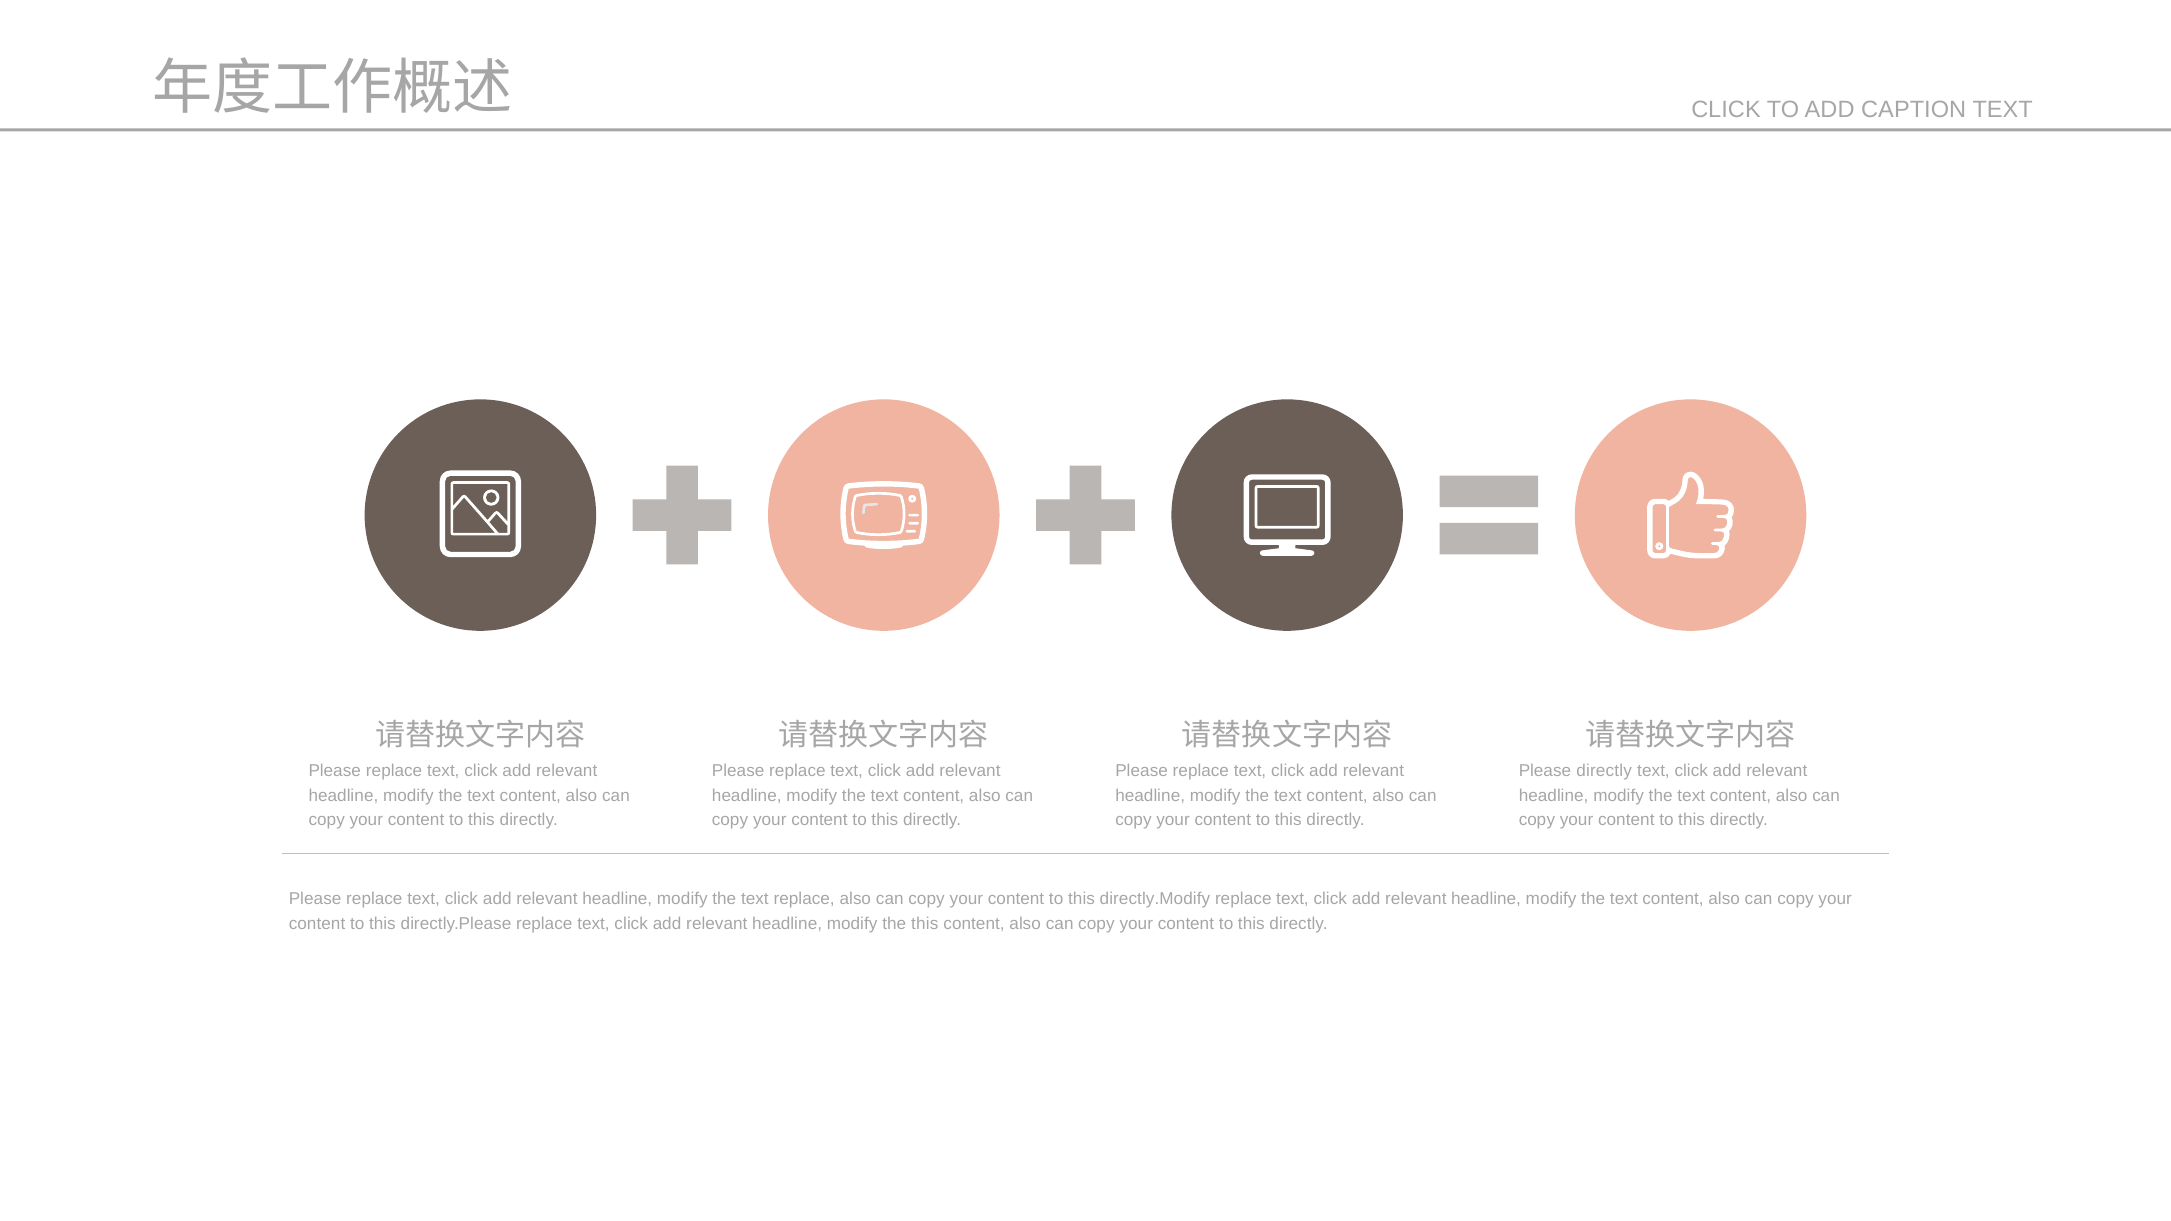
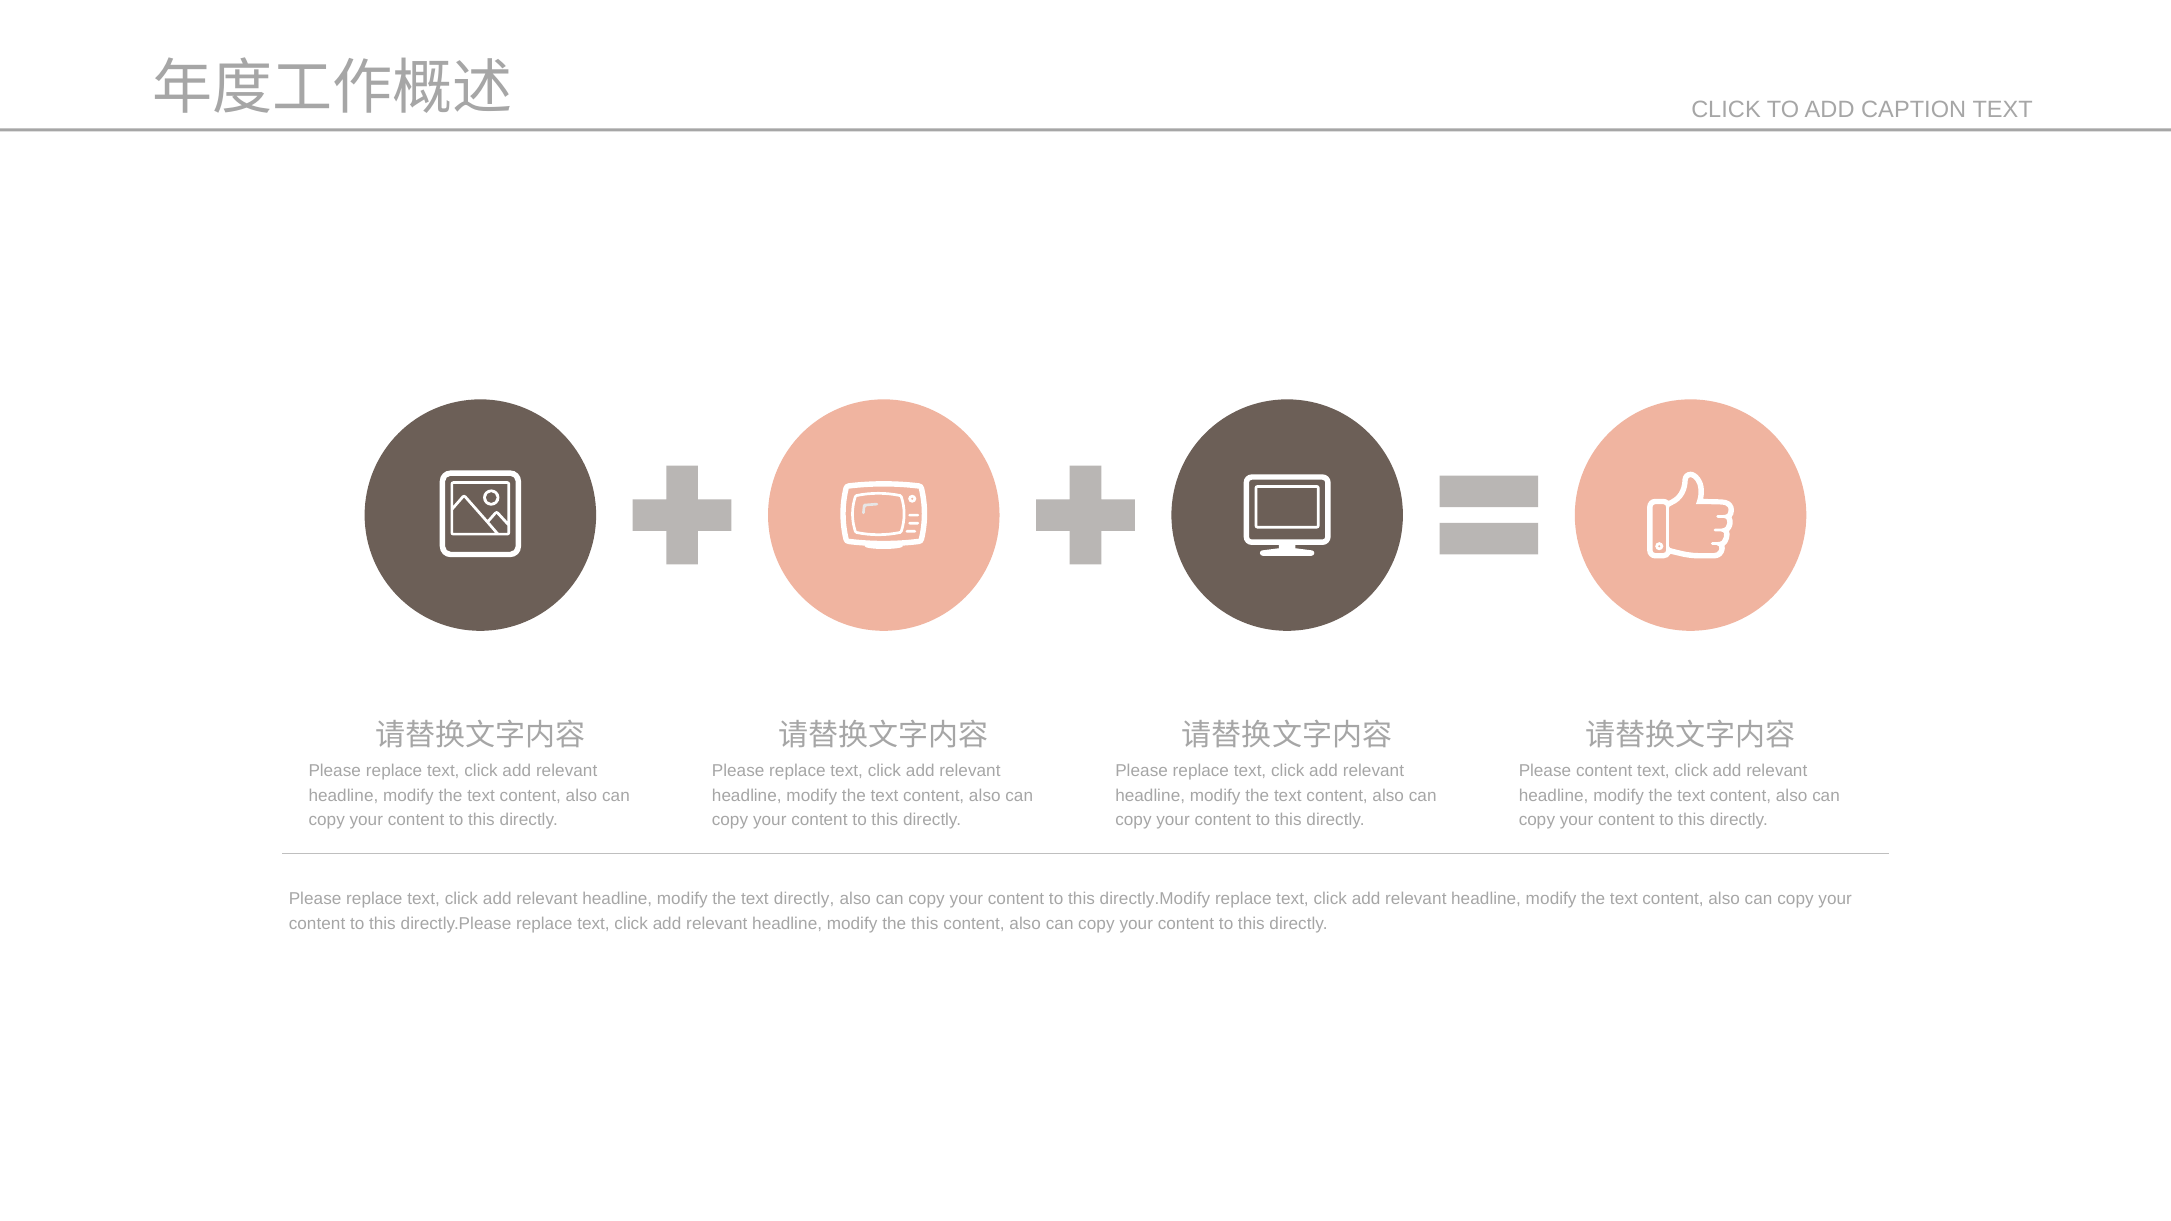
Please directly: directly -> content
text replace: replace -> directly
